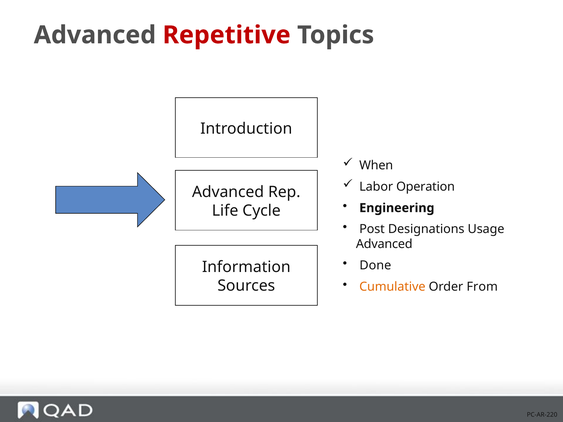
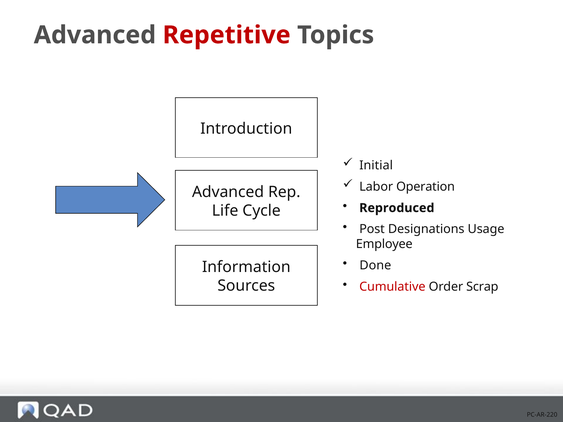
When: When -> Initial
Engineering: Engineering -> Reproduced
Advanced at (384, 244): Advanced -> Employee
Cumulative colour: orange -> red
From: From -> Scrap
